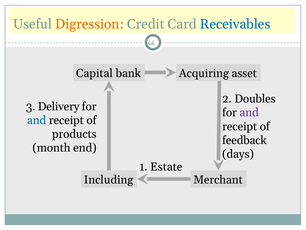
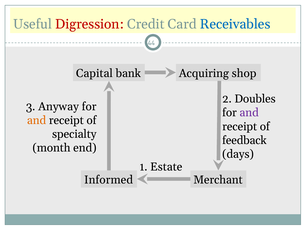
Digression colour: orange -> red
asset: asset -> shop
Delivery: Delivery -> Anyway
and at (37, 120) colour: blue -> orange
products: products -> specialty
Including: Including -> Informed
